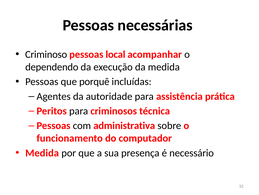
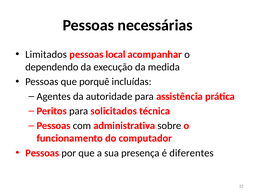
Criminoso: Criminoso -> Limitados
criminosos: criminosos -> solicitados
Medida at (42, 152): Medida -> Pessoas
necessário: necessário -> diferentes
